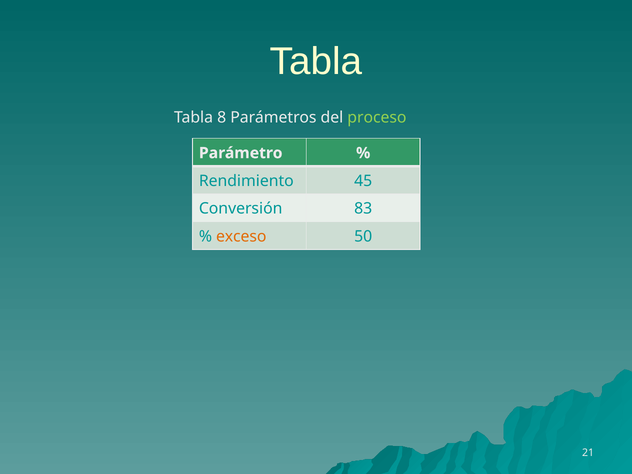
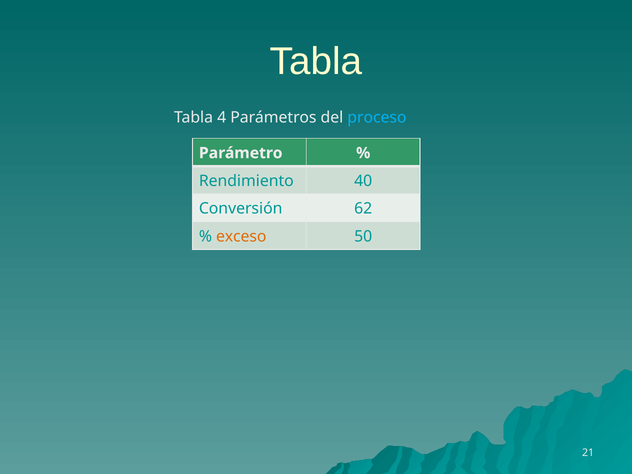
8: 8 -> 4
proceso colour: light green -> light blue
45: 45 -> 40
83: 83 -> 62
